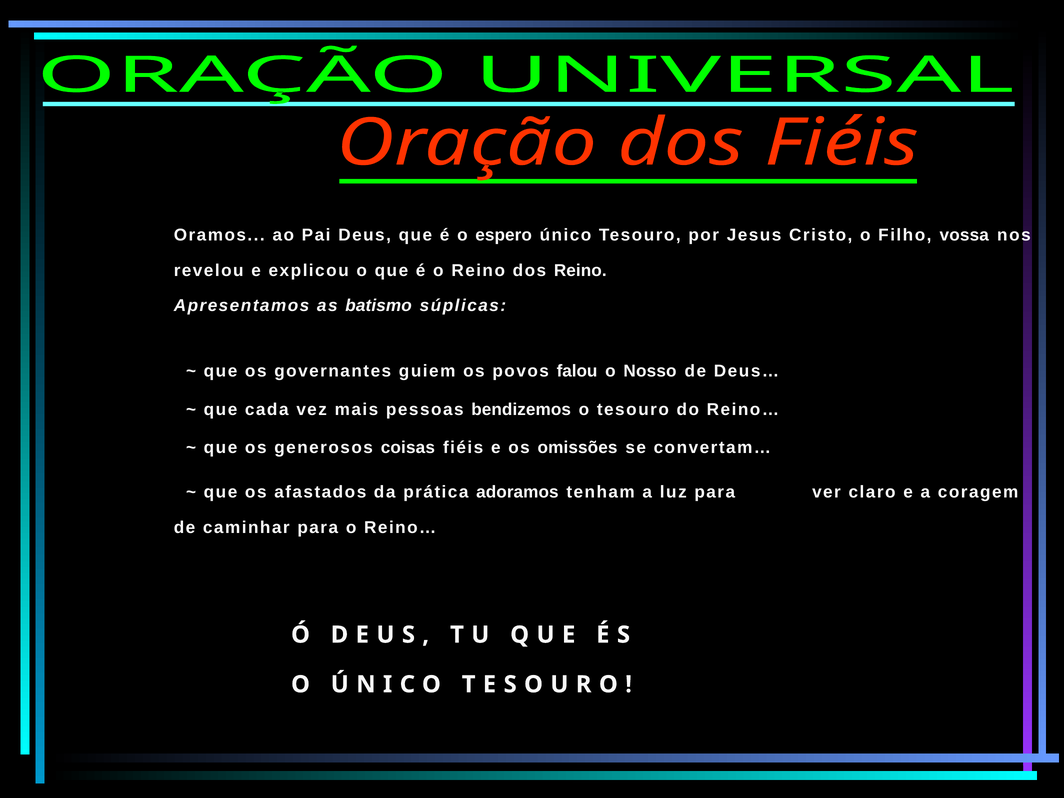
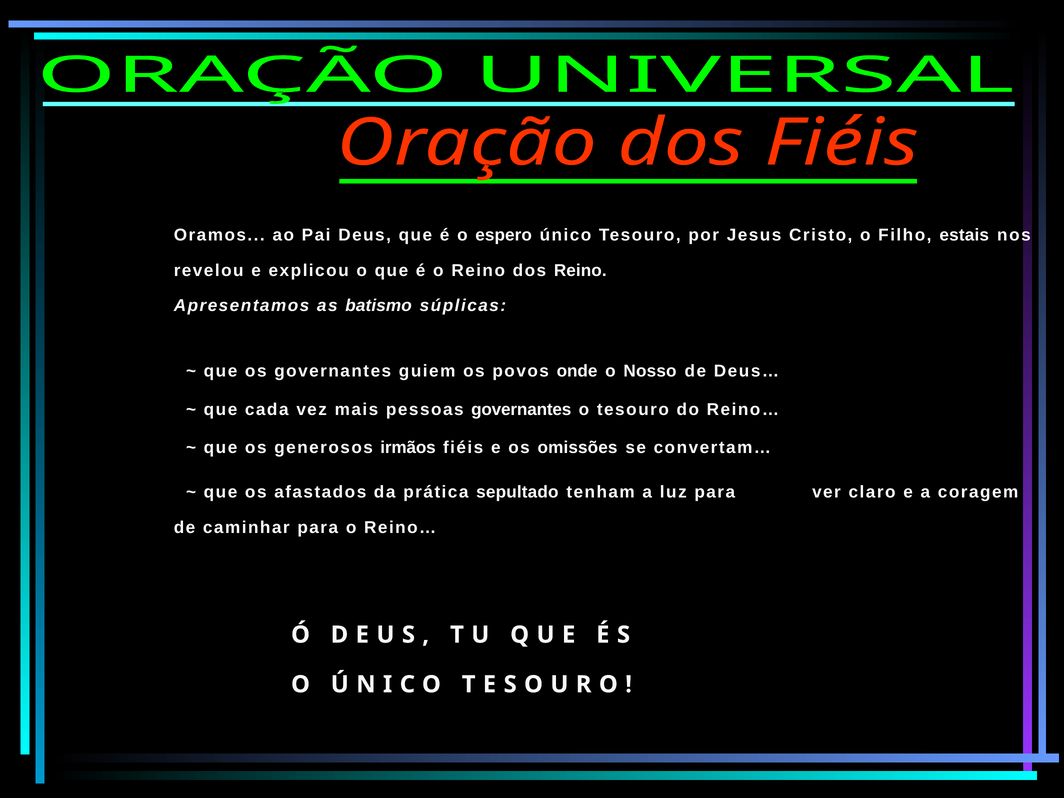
vossa: vossa -> estais
falou: falou -> onde
pessoas bendizemos: bendizemos -> governantes
coisas: coisas -> irmãos
adoramos: adoramos -> sepultado
